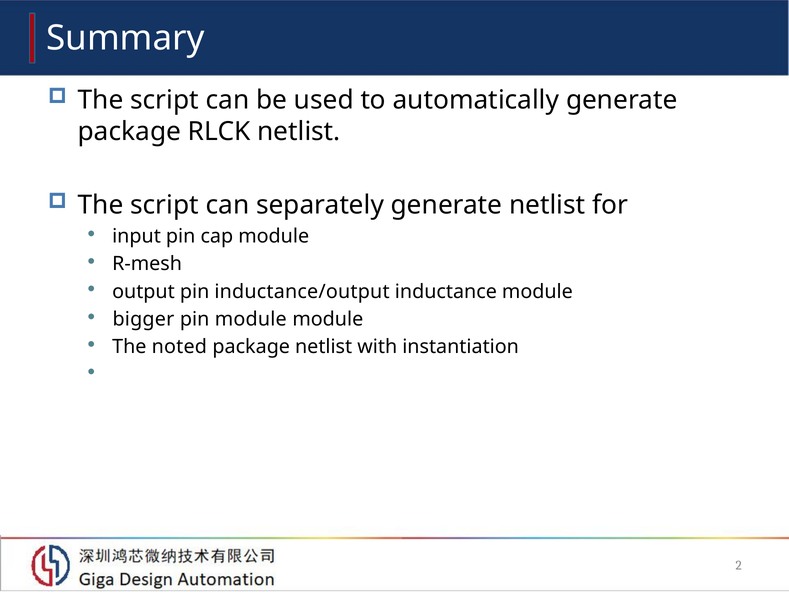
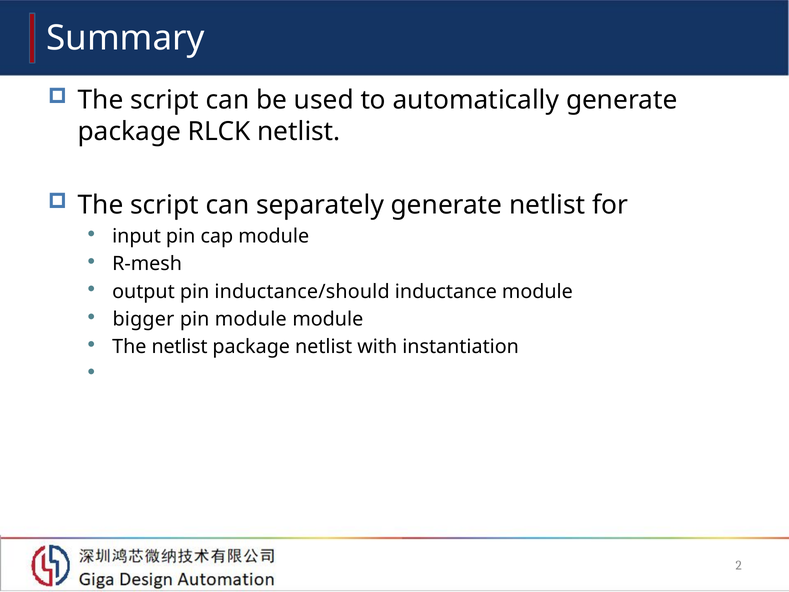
inductance/output: inductance/output -> inductance/should
The noted: noted -> netlist
